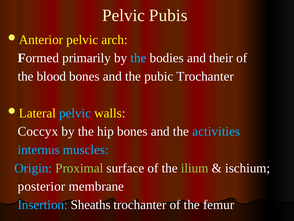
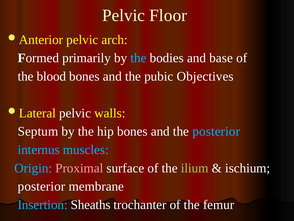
Pubis: Pubis -> Floor
their: their -> base
pubic Trochanter: Trochanter -> Objectives
pelvic at (75, 113) colour: light blue -> white
Coccyx: Coccyx -> Septum
the activities: activities -> posterior
Proximal colour: light green -> pink
